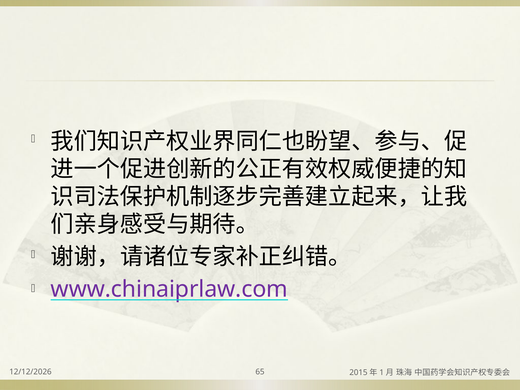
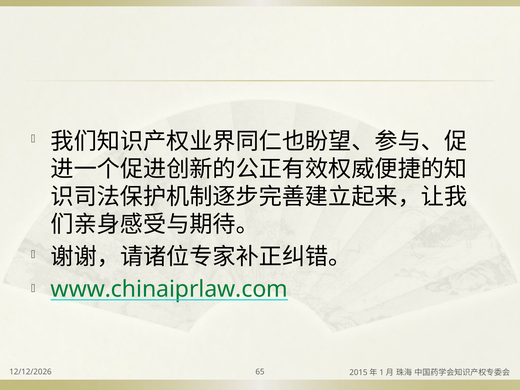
www.chinaiprlaw.com colour: purple -> green
